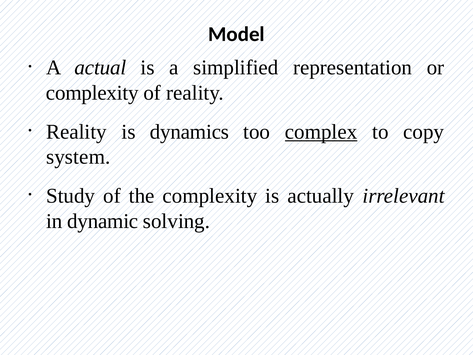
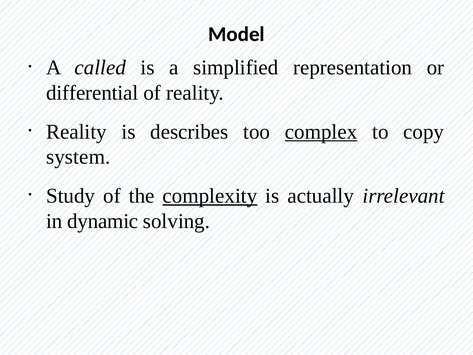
actual: actual -> called
complexity at (92, 93): complexity -> differential
dynamics: dynamics -> describes
complexity at (210, 196) underline: none -> present
